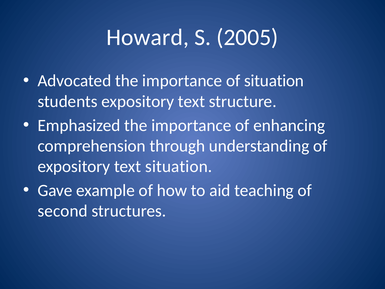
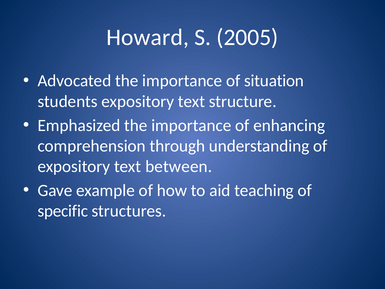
text situation: situation -> between
second: second -> specific
